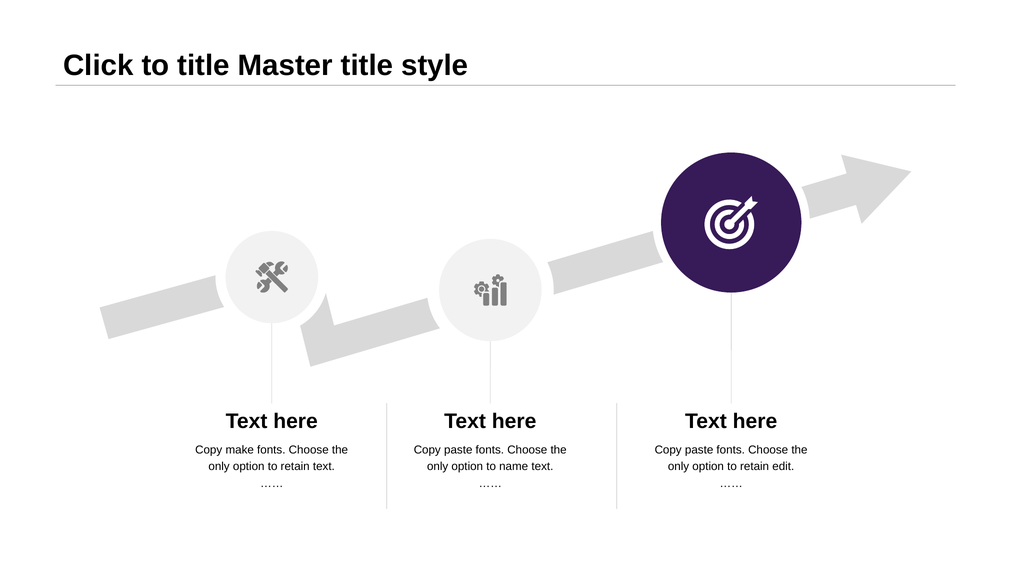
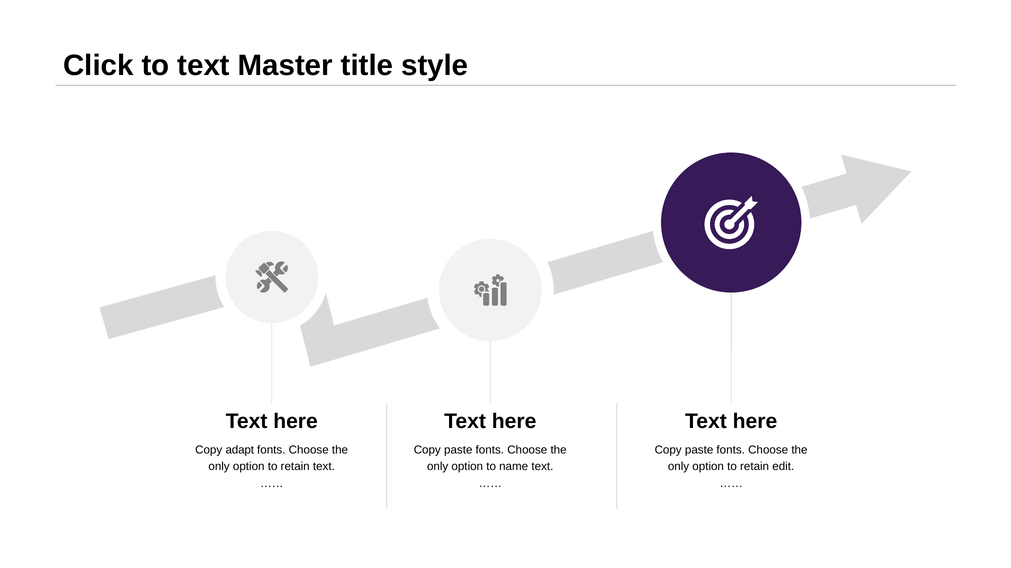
to title: title -> text
make: make -> adapt
